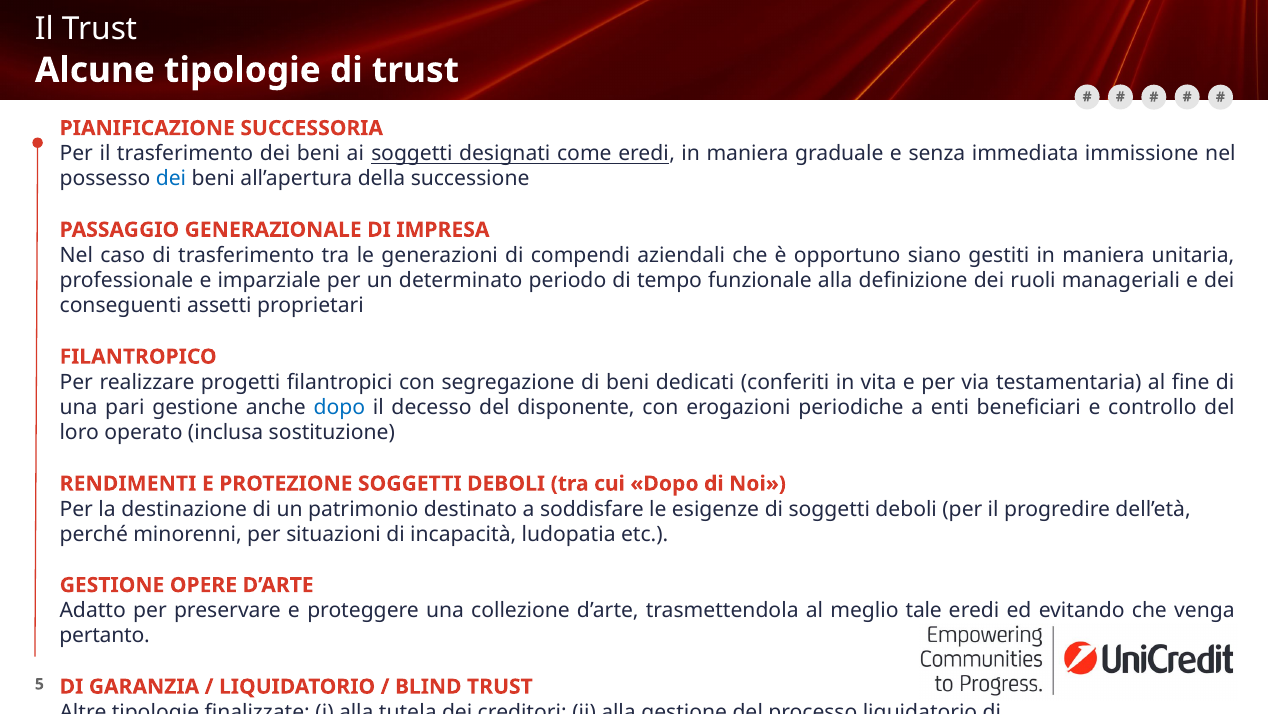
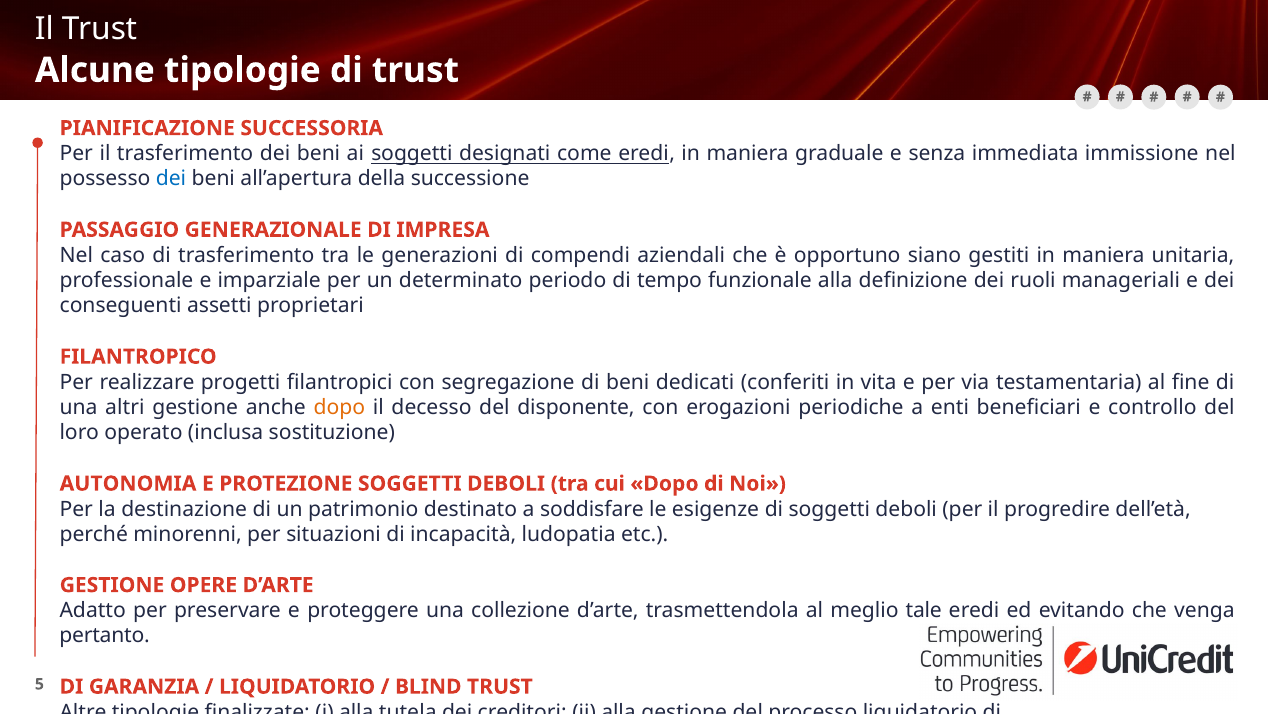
pari: pari -> altri
dopo at (339, 407) colour: blue -> orange
RENDIMENTI: RENDIMENTI -> AUTONOMIA
